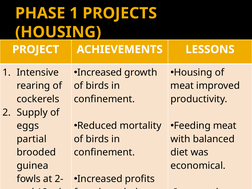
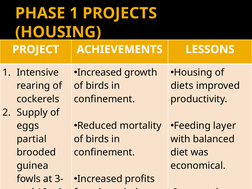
meat at (182, 86): meat -> diets
Feeding meat: meat -> layer
2-: 2- -> 3-
